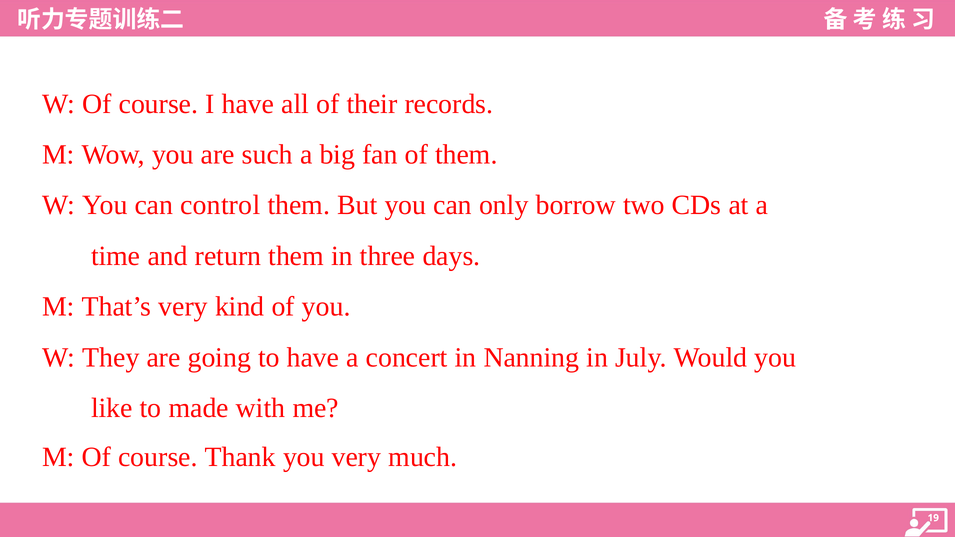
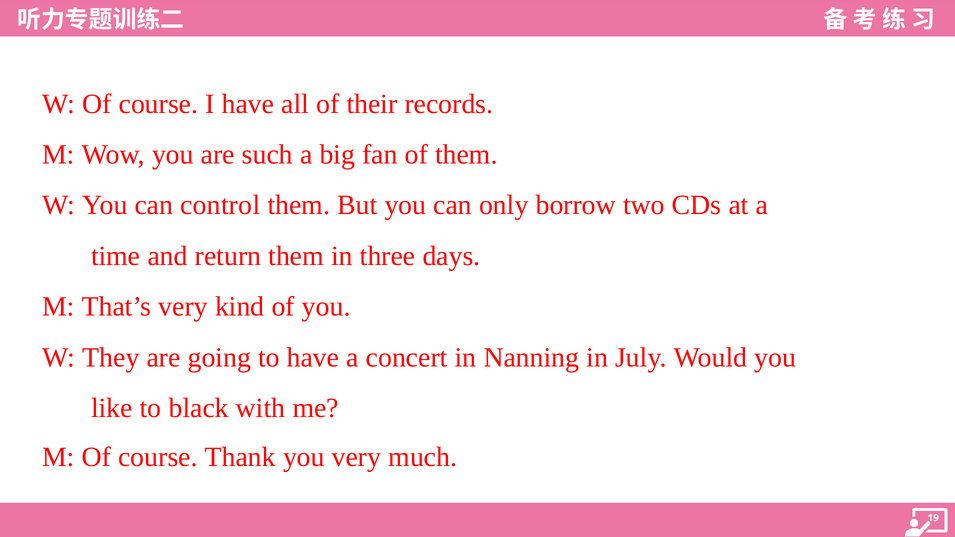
made: made -> black
